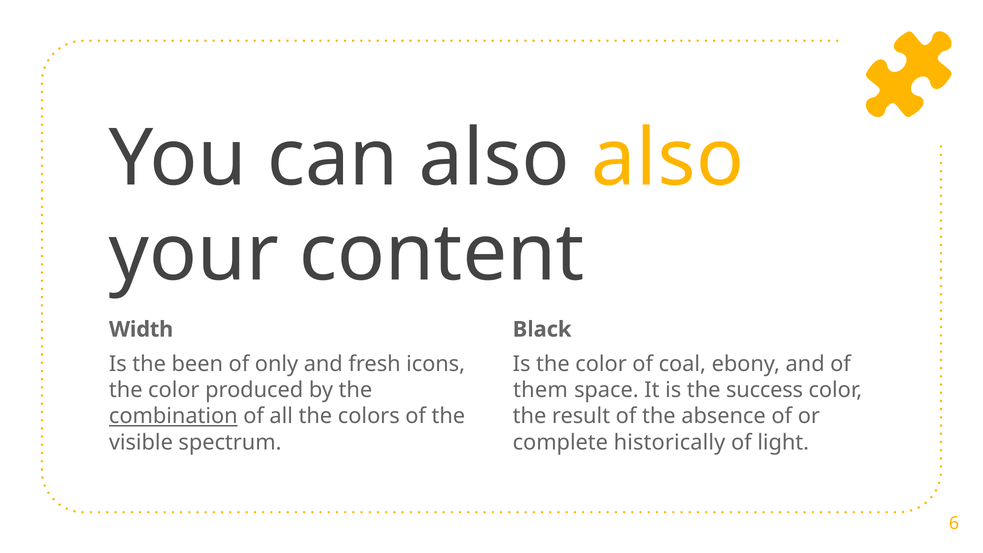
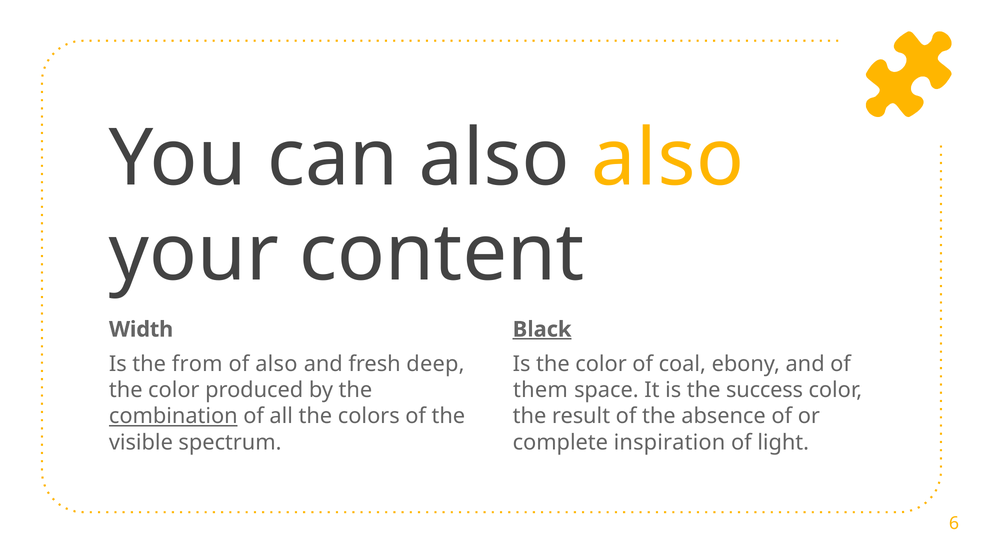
Black underline: none -> present
been: been -> from
of only: only -> also
icons: icons -> deep
historically: historically -> inspiration
